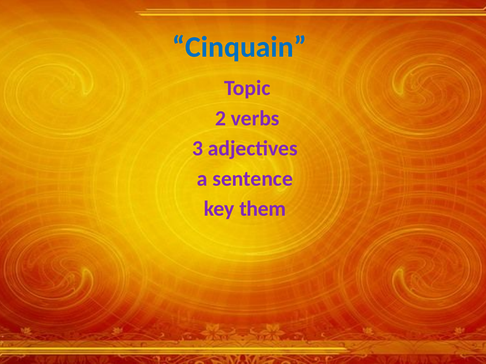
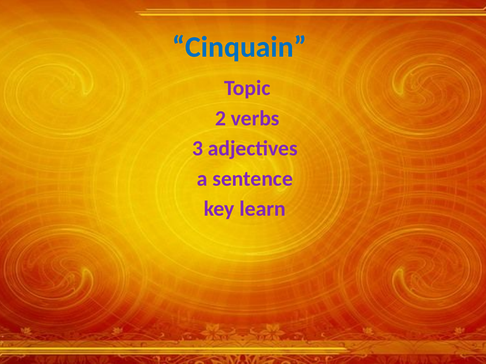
them: them -> learn
